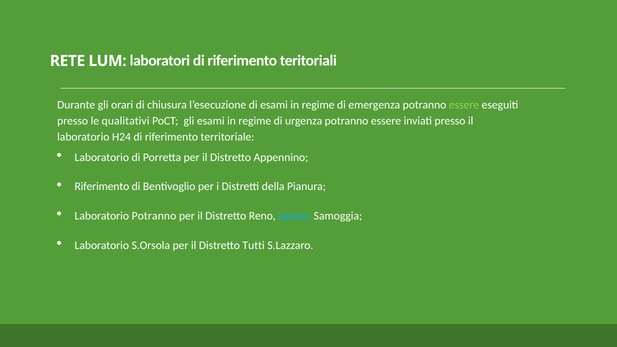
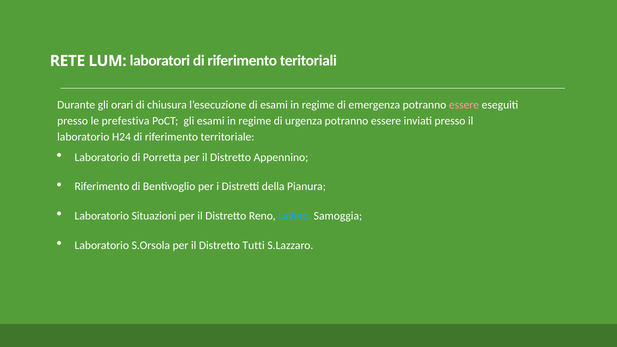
essere at (464, 105) colour: light green -> pink
qualitativi: qualitativi -> prefestiva
Laboratorio Potranno: Potranno -> Situazioni
